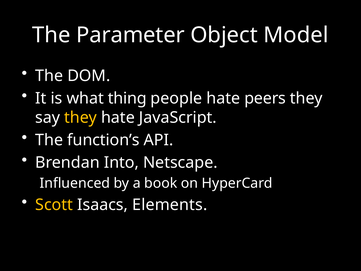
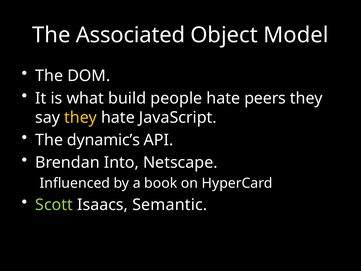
Parameter: Parameter -> Associated
thing: thing -> build
function’s: function’s -> dynamic’s
Scott colour: yellow -> light green
Elements: Elements -> Semantic
